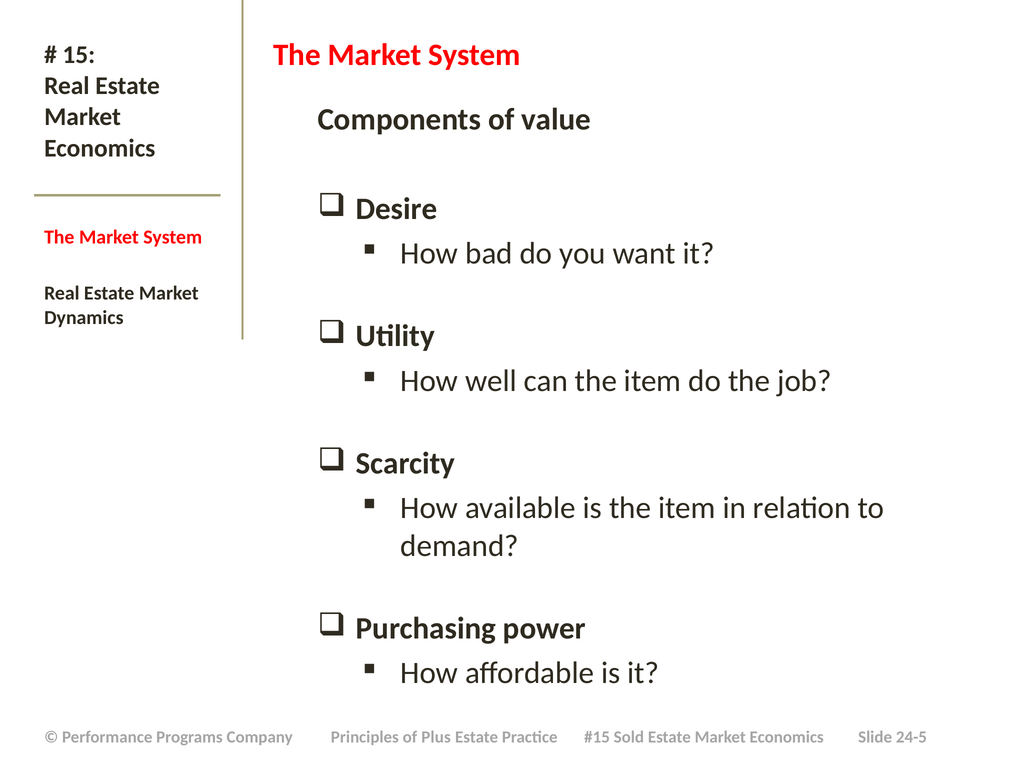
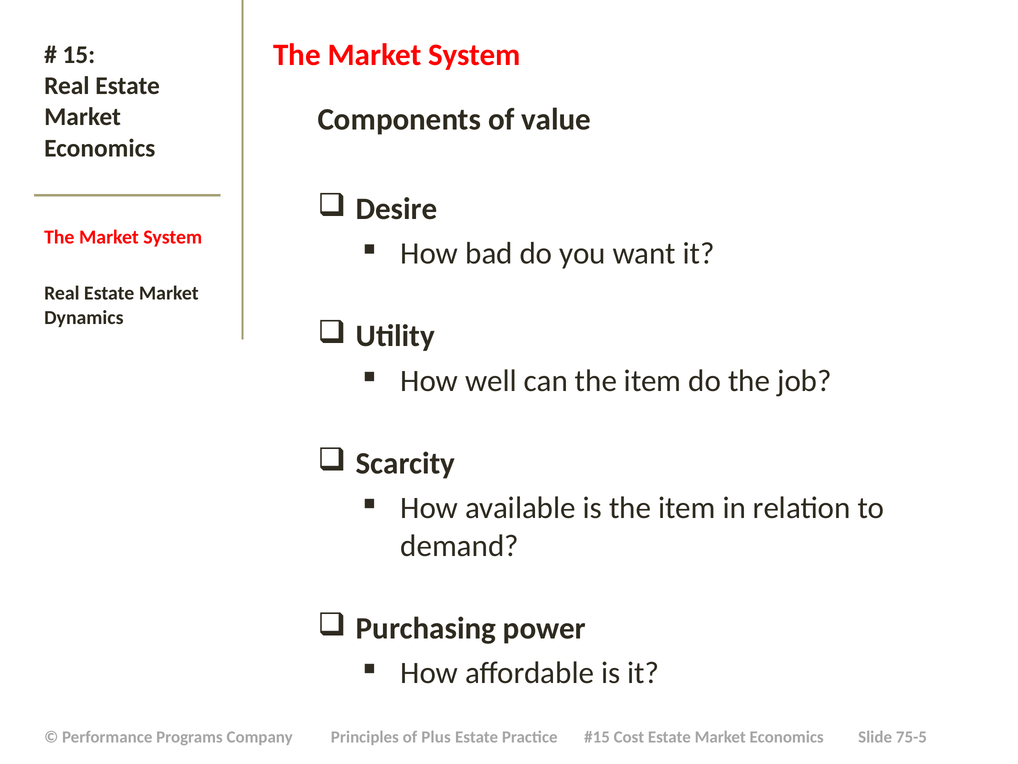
Sold: Sold -> Cost
24-5: 24-5 -> 75-5
